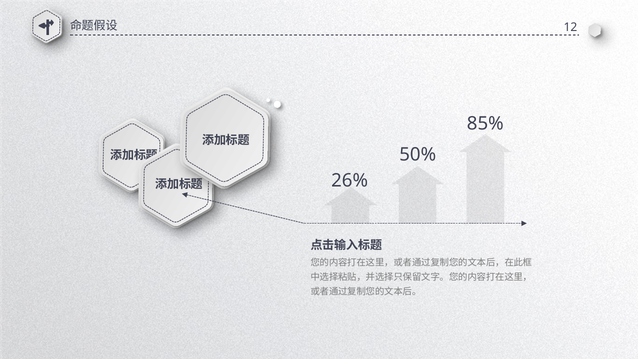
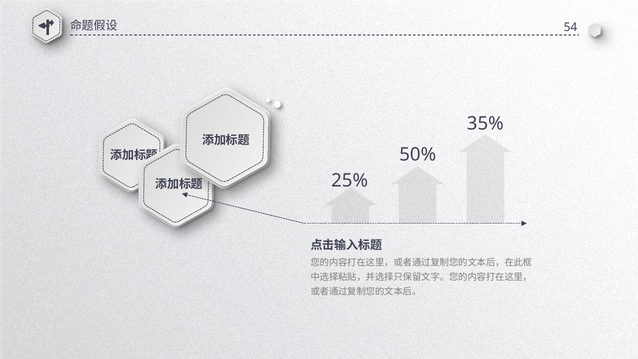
12: 12 -> 54
85%: 85% -> 35%
26%: 26% -> 25%
